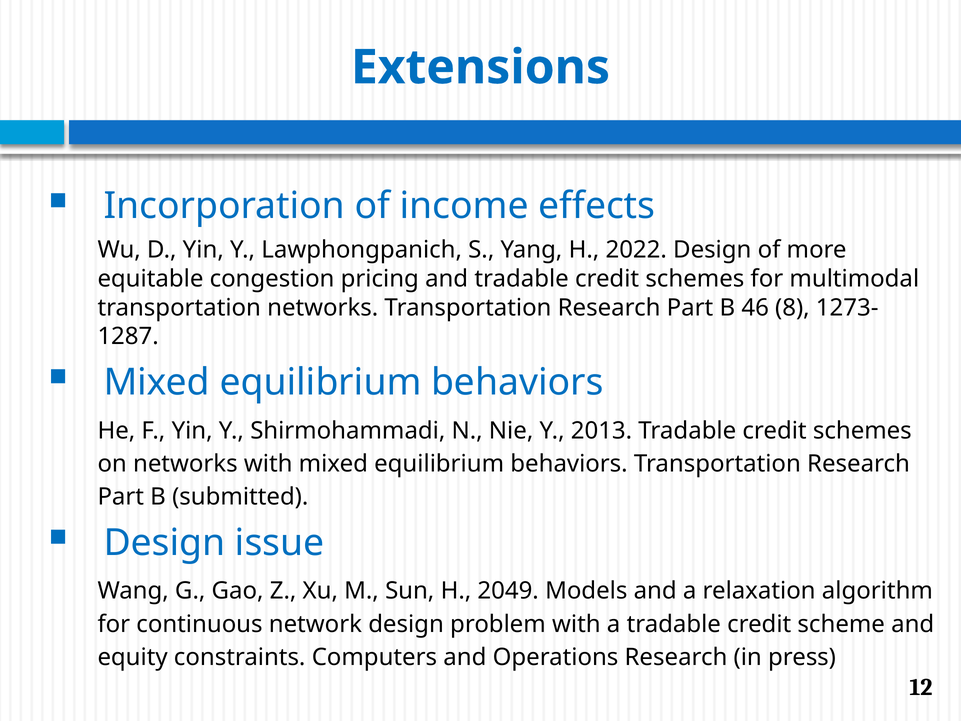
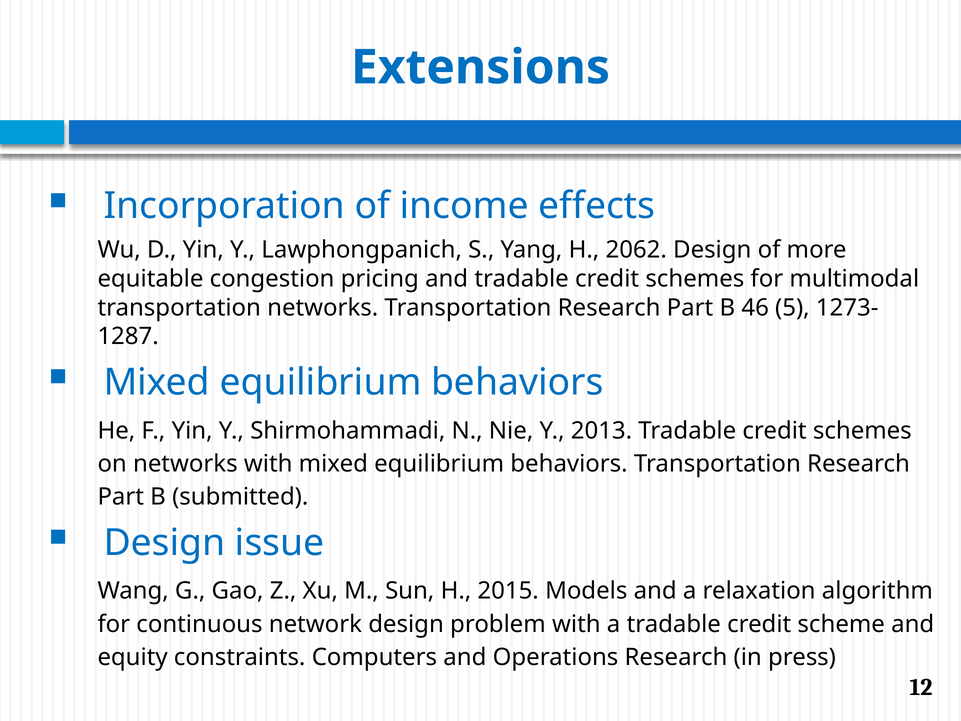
2022: 2022 -> 2062
8: 8 -> 5
2049: 2049 -> 2015
